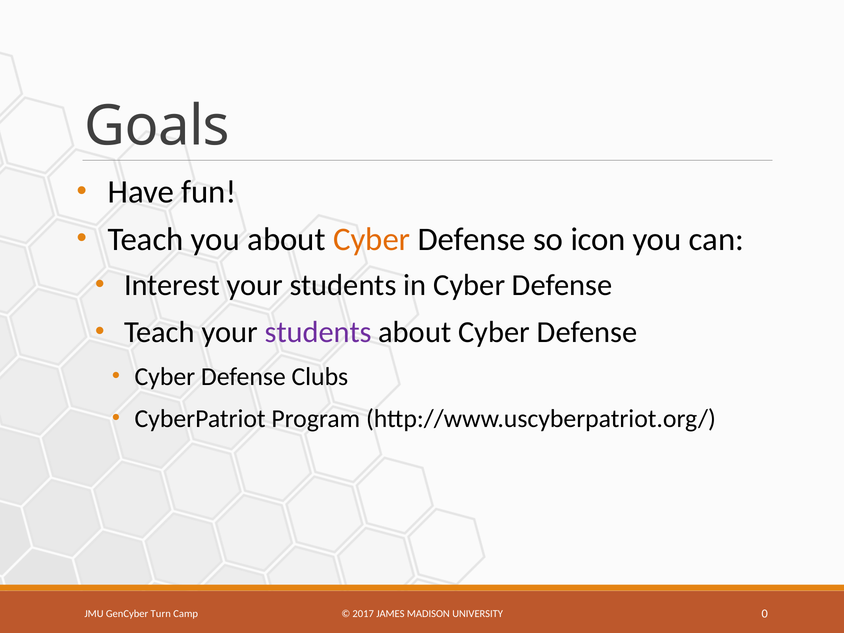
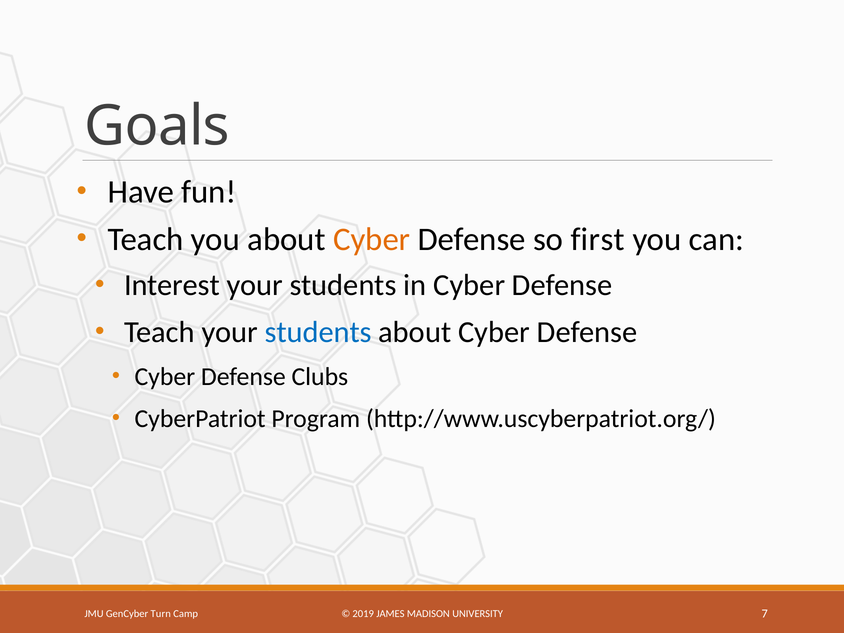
icon: icon -> first
students at (318, 332) colour: purple -> blue
2017: 2017 -> 2019
0: 0 -> 7
